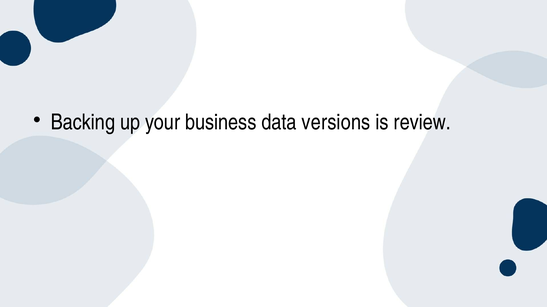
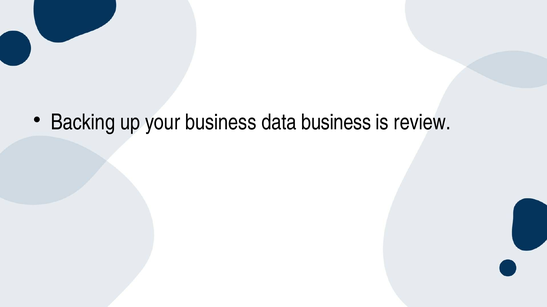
data versions: versions -> business
